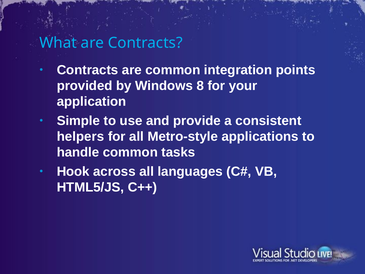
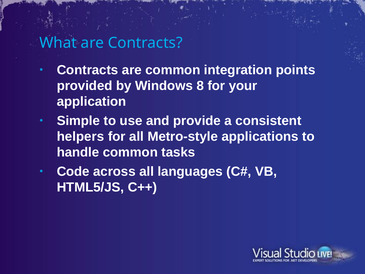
Hook: Hook -> Code
